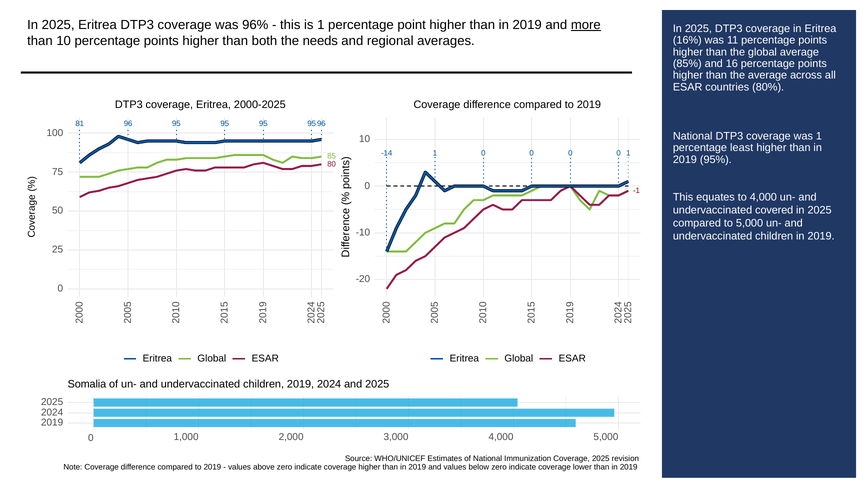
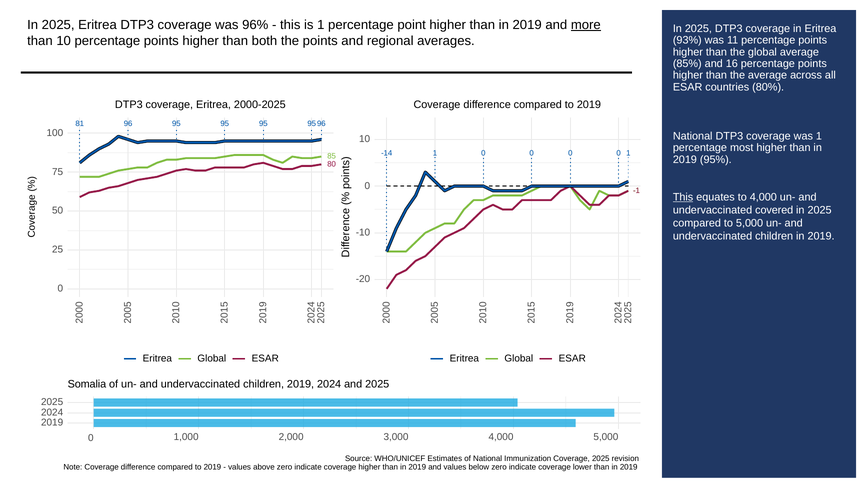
the needs: needs -> points
16%: 16% -> 93%
least: least -> most
This at (683, 197) underline: none -> present
